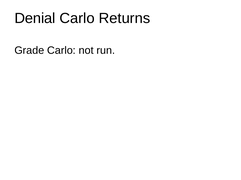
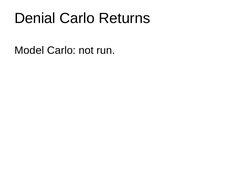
Grade: Grade -> Model
